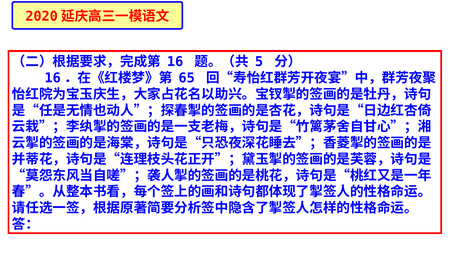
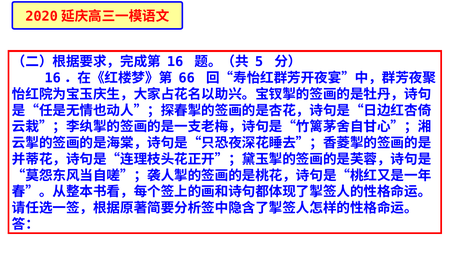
65: 65 -> 66
